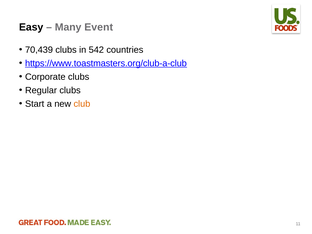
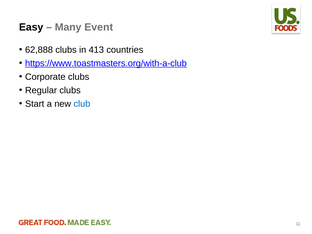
70,439: 70,439 -> 62,888
542: 542 -> 413
https://www.toastmasters.org/club-a-club: https://www.toastmasters.org/club-a-club -> https://www.toastmasters.org/with-a-club
club colour: orange -> blue
